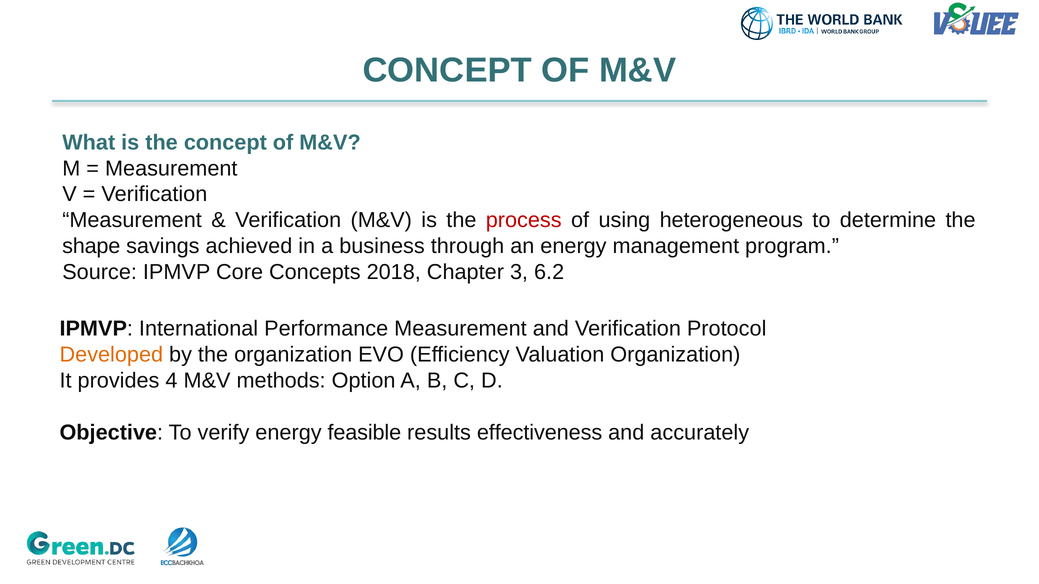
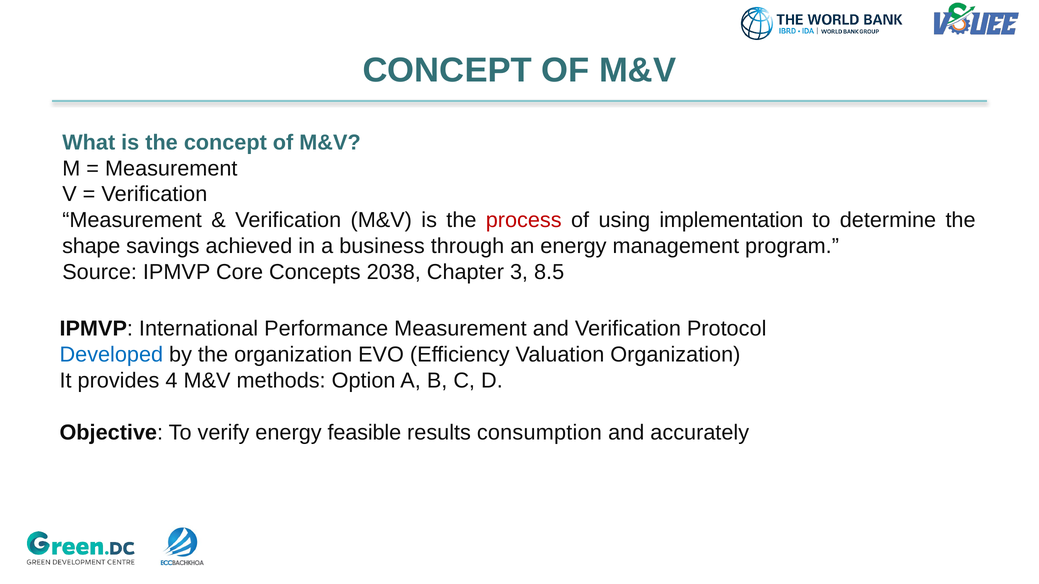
heterogeneous: heterogeneous -> implementation
2018: 2018 -> 2038
6.2: 6.2 -> 8.5
Developed colour: orange -> blue
effectiveness: effectiveness -> consumption
